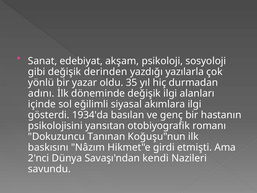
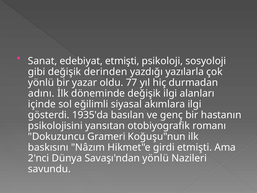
edebiyat akşam: akşam -> etmişti
35: 35 -> 77
1934'da: 1934'da -> 1935'da
Tanınan: Tanınan -> Grameri
Savaşı'ndan kendi: kendi -> yönlü
